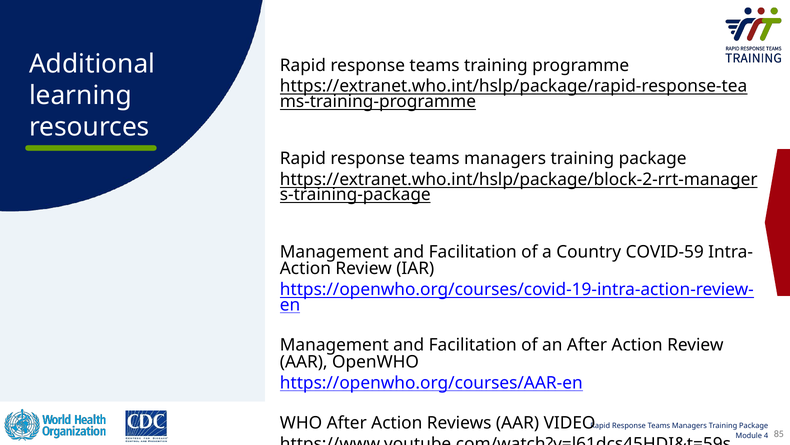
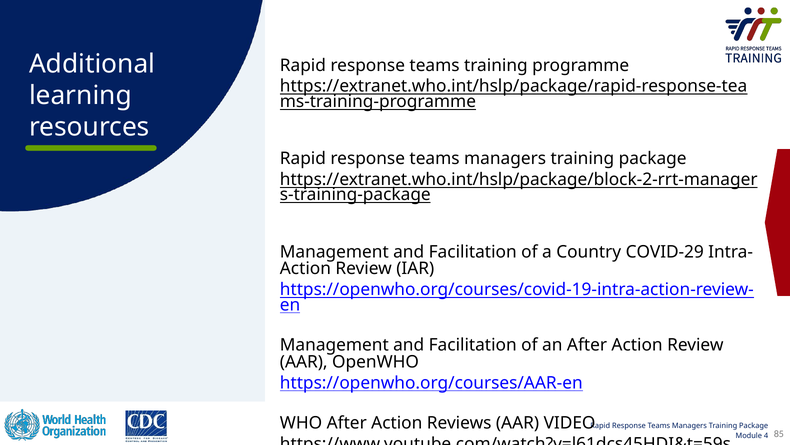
COVID-59: COVID-59 -> COVID-29
